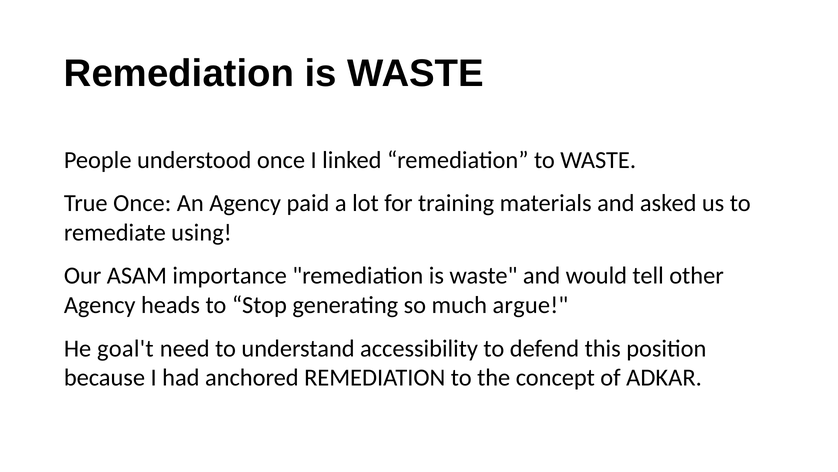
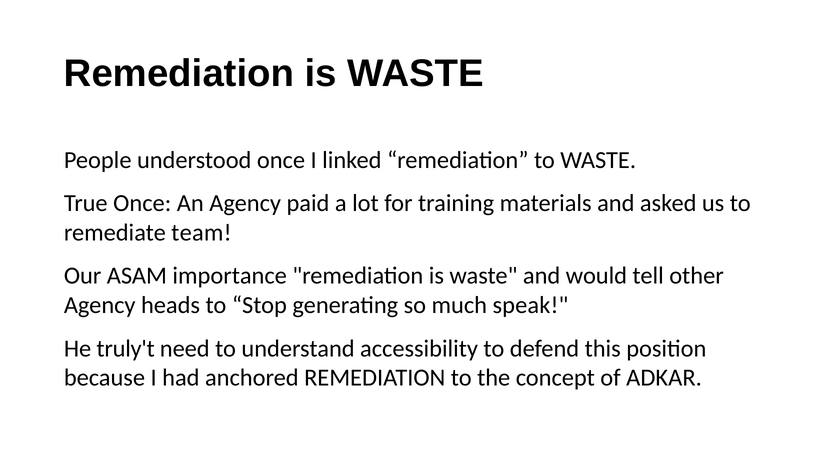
using: using -> team
argue: argue -> speak
goal't: goal't -> truly't
